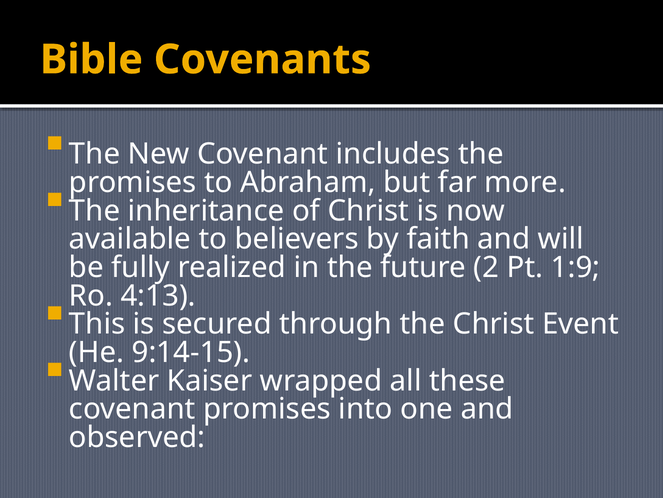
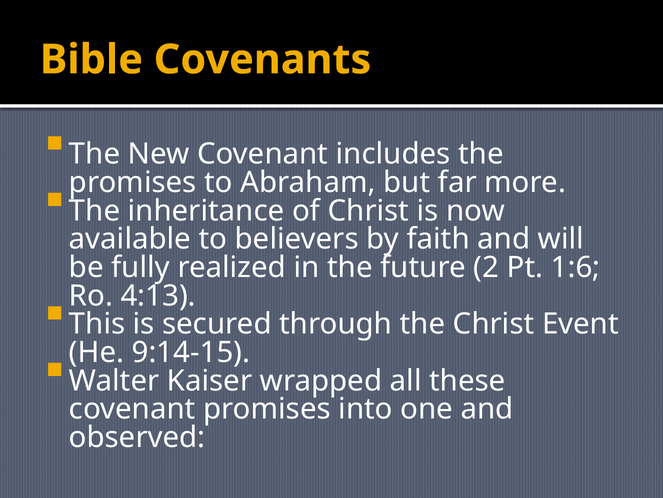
1:9: 1:9 -> 1:6
